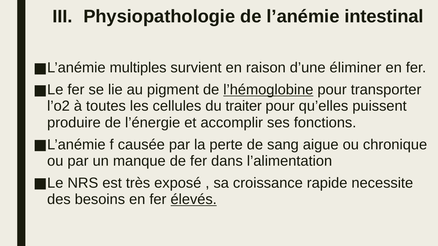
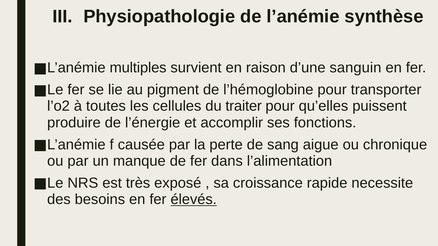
intestinal: intestinal -> synthèse
éliminer: éliminer -> sanguin
l’hémoglobine underline: present -> none
